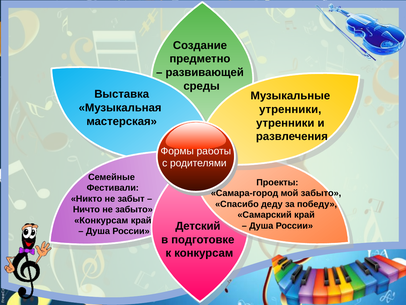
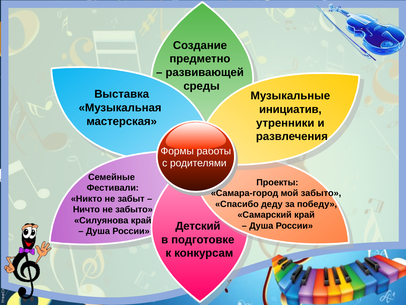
утренники at (290, 109): утренники -> инициатив
Конкурсам at (101, 220): Конкурсам -> Силуянова
